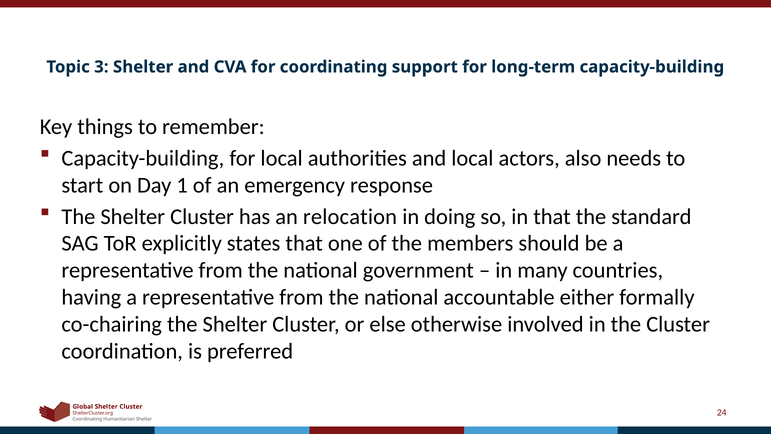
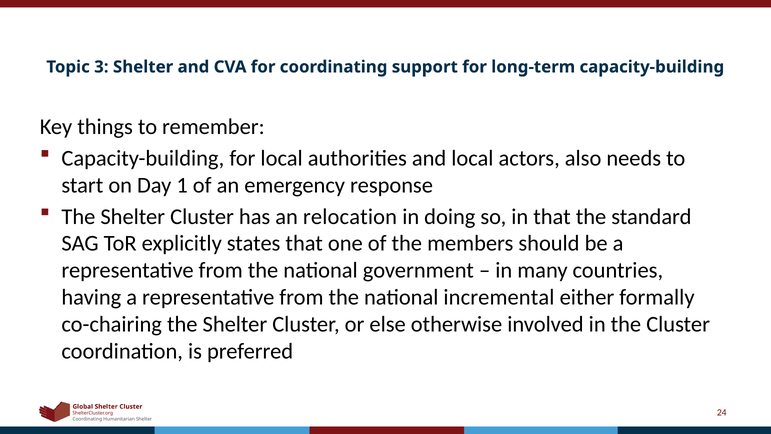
accountable: accountable -> incremental
